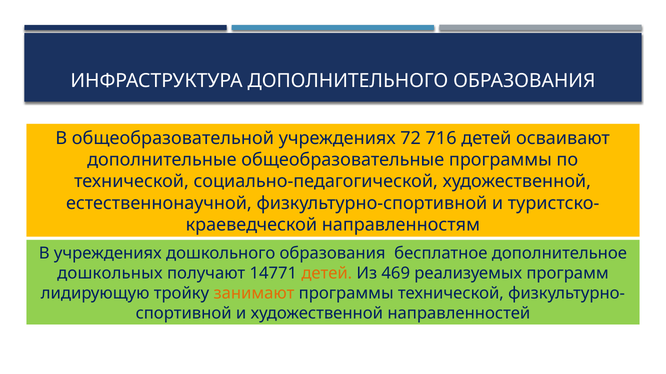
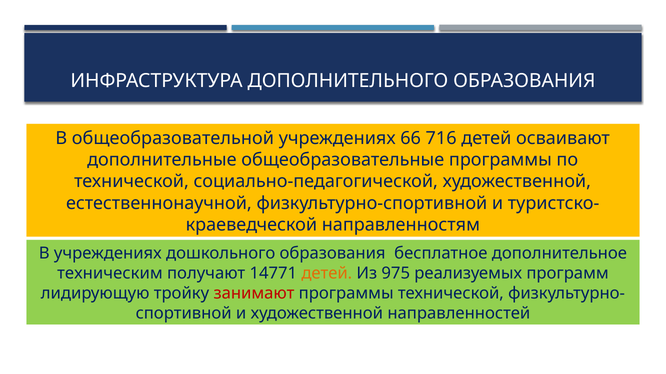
72: 72 -> 66
дошкольных: дошкольных -> техническим
469: 469 -> 975
занимают colour: orange -> red
